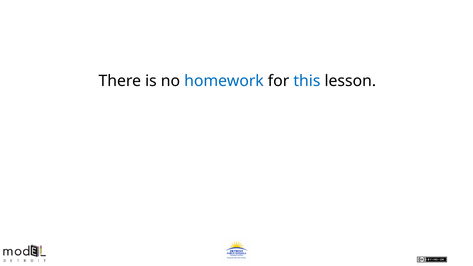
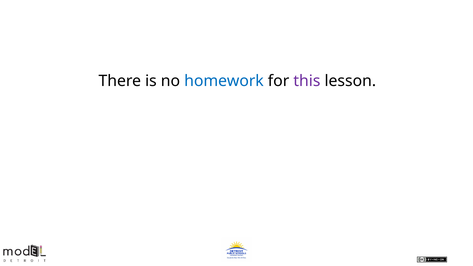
this colour: blue -> purple
